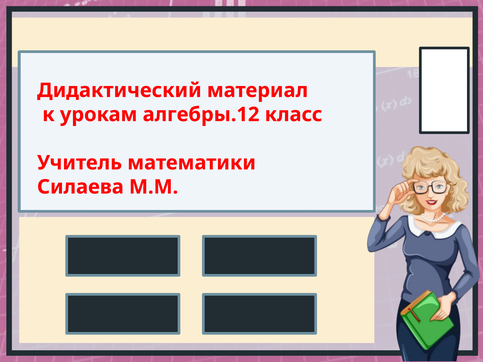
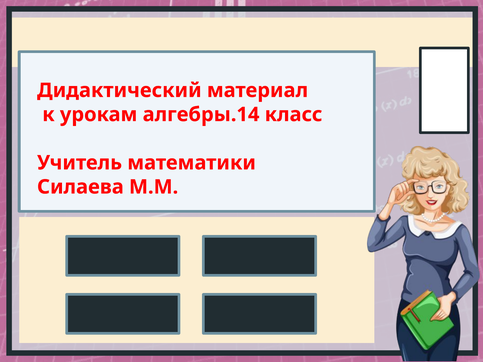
алгебры.12: алгебры.12 -> алгебры.14
